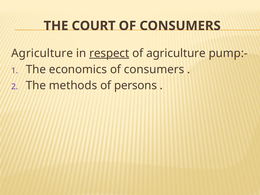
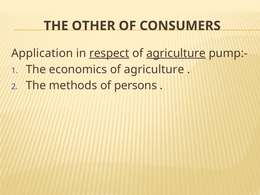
COURT: COURT -> OTHER
Agriculture at (42, 53): Agriculture -> Application
agriculture at (176, 53) underline: none -> present
economics of consumers: consumers -> agriculture
